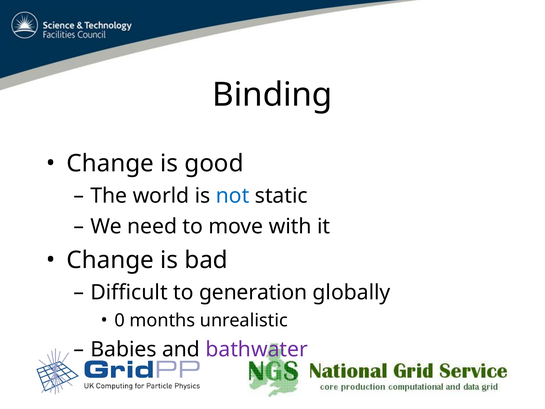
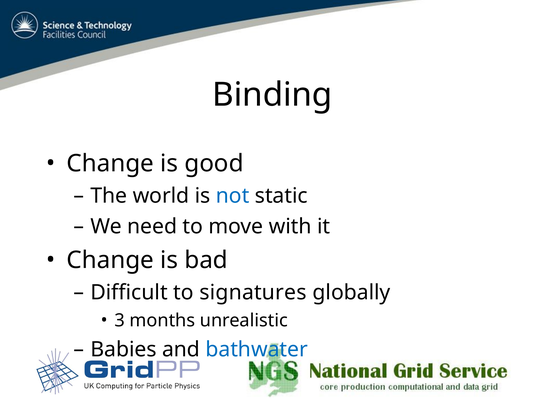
generation: generation -> signatures
0: 0 -> 3
bathwater colour: purple -> blue
